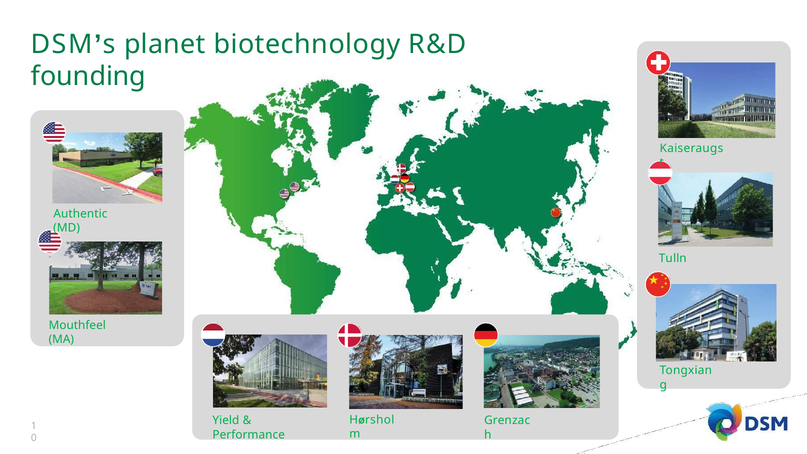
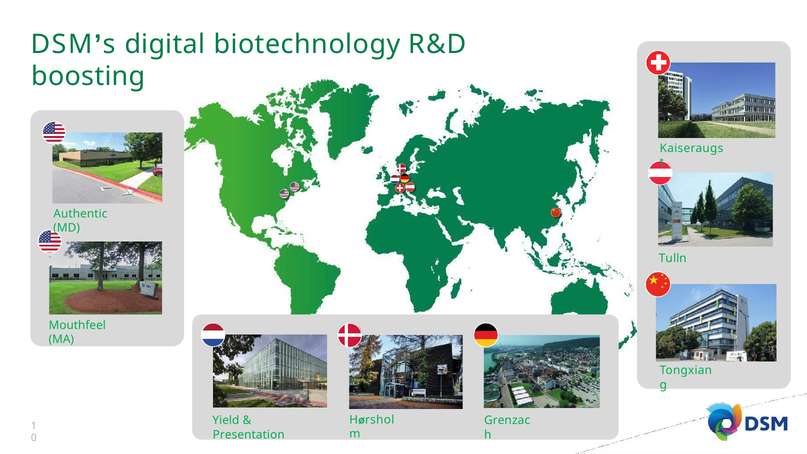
planet: planet -> digital
founding: founding -> boosting
Performance: Performance -> Presentation
